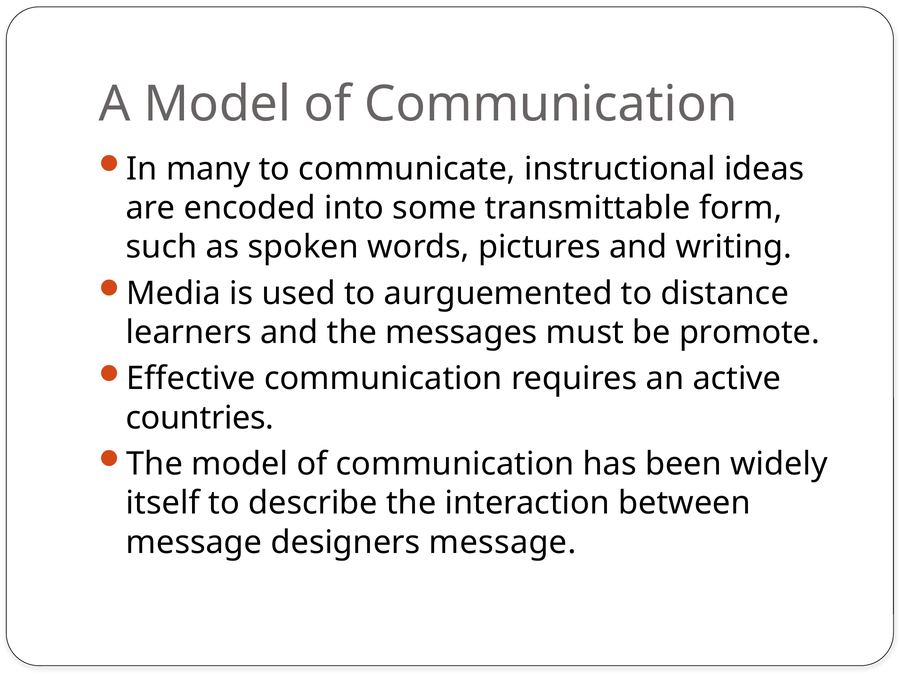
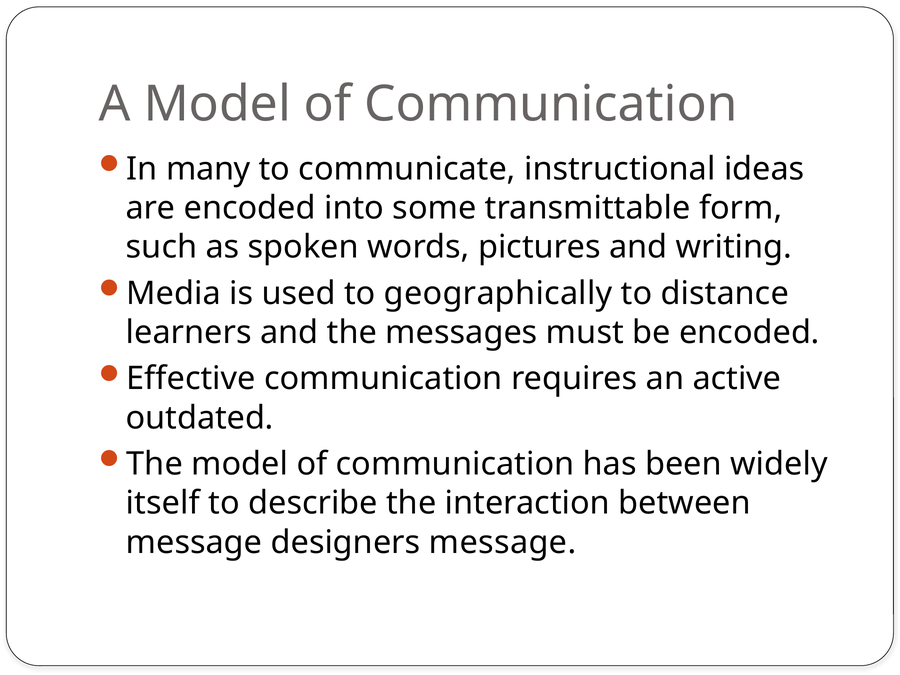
aurguemented: aurguemented -> geographically
be promote: promote -> encoded
countries: countries -> outdated
